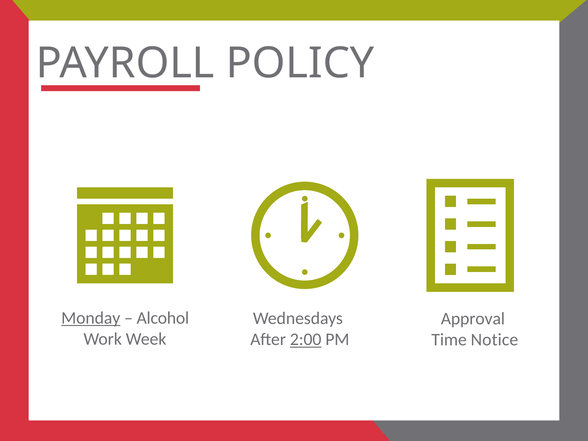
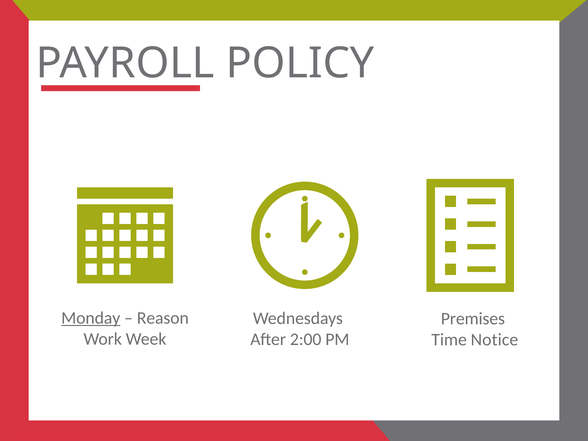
Alcohol: Alcohol -> Reason
Approval: Approval -> Premises
2:00 underline: present -> none
